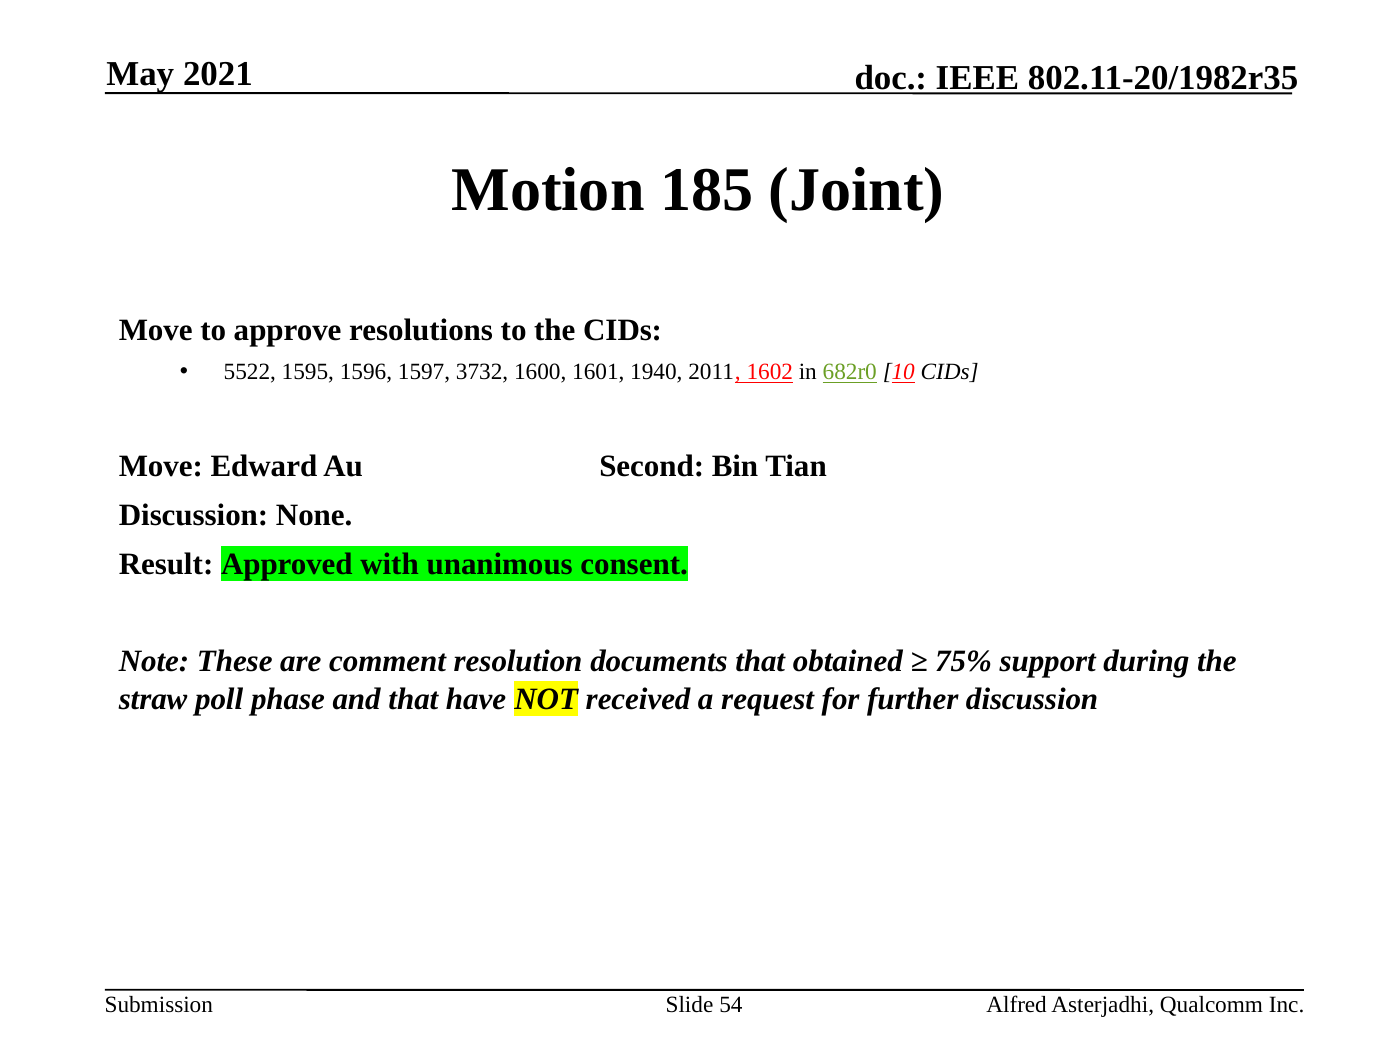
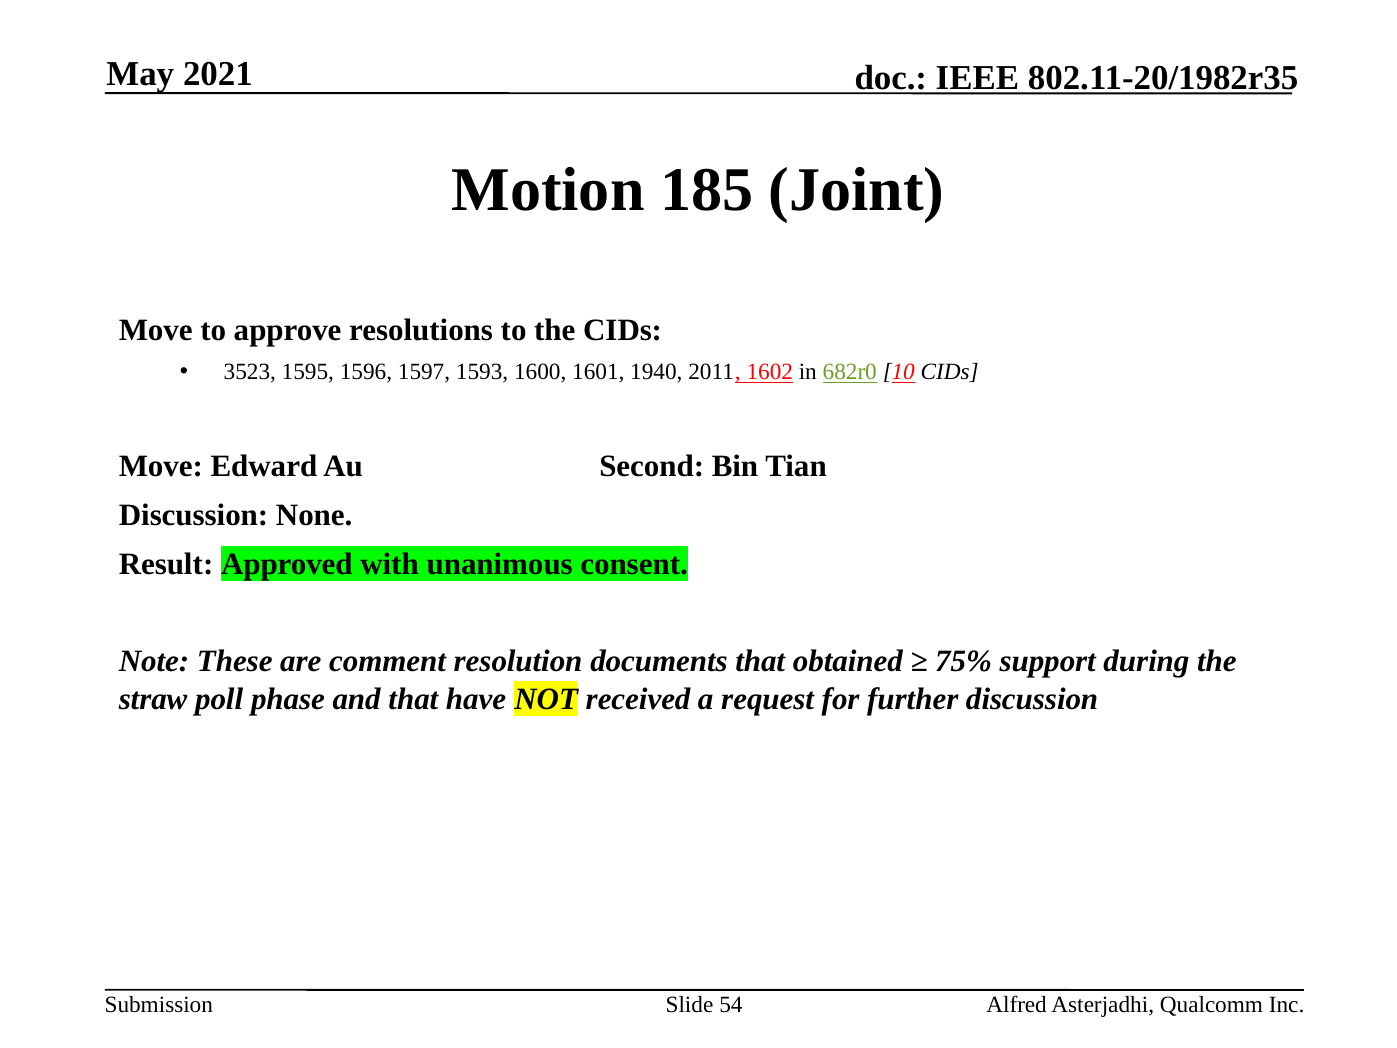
5522: 5522 -> 3523
3732: 3732 -> 1593
